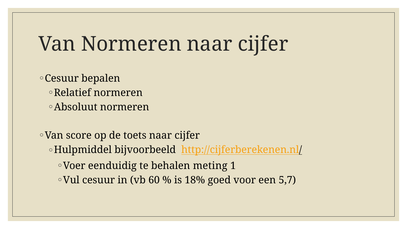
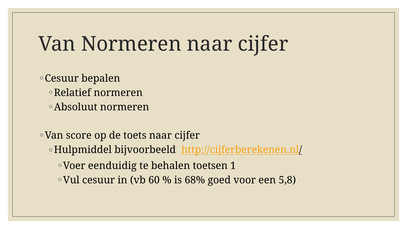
meting: meting -> toetsen
18%: 18% -> 68%
5,7: 5,7 -> 5,8
